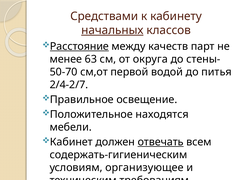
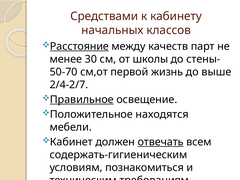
начальных underline: present -> none
63: 63 -> 30
округа: округа -> школы
водой: водой -> жизнь
питья: питья -> выше
Правильное underline: none -> present
организующее: организующее -> познакомиться
